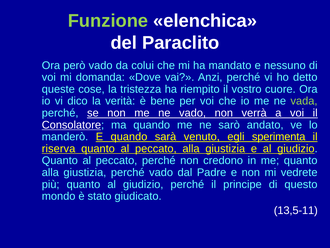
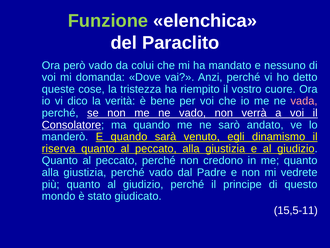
vada colour: light green -> pink
sperimenta: sperimenta -> dinamismo
13,5-11: 13,5-11 -> 15,5-11
